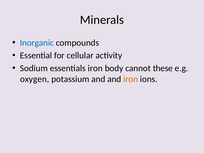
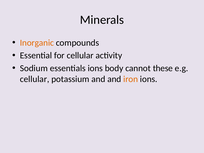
Inorganic colour: blue -> orange
essentials iron: iron -> ions
oxygen at (35, 79): oxygen -> cellular
